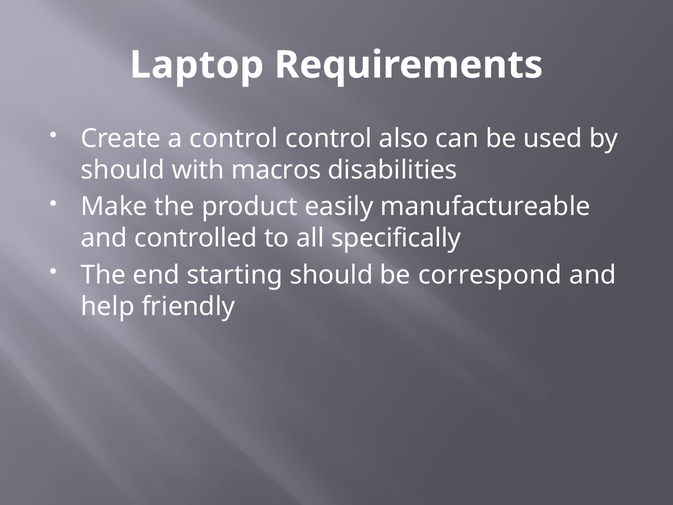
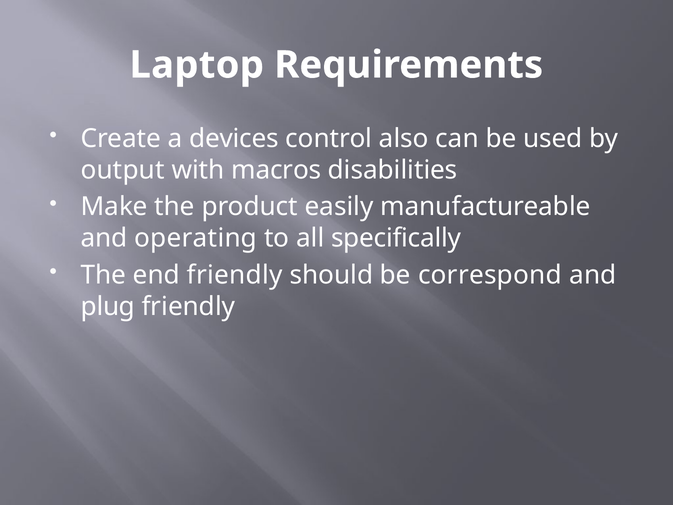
a control: control -> devices
should at (123, 170): should -> output
controlled: controlled -> operating
end starting: starting -> friendly
help: help -> plug
